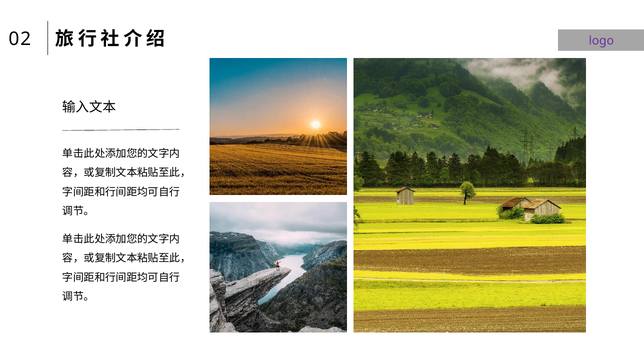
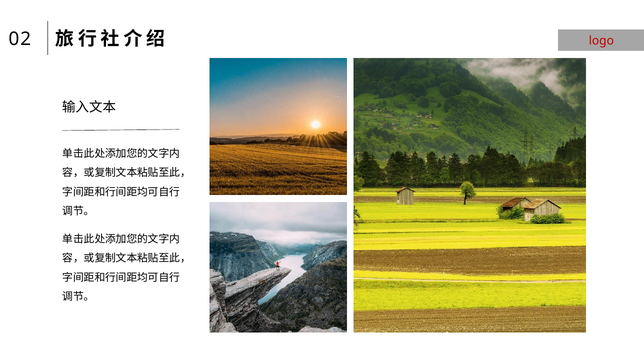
logo colour: purple -> red
